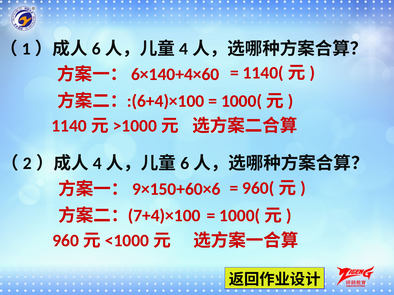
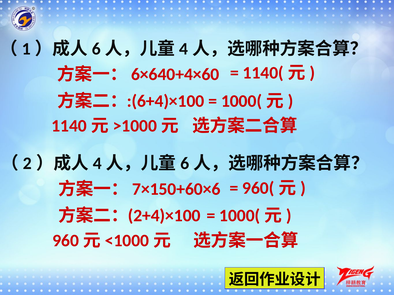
6×140+4×60: 6×140+4×60 -> 6×640+4×60
9×150+60×6: 9×150+60×6 -> 7×150+60×6
7+4)×100: 7+4)×100 -> 2+4)×100
